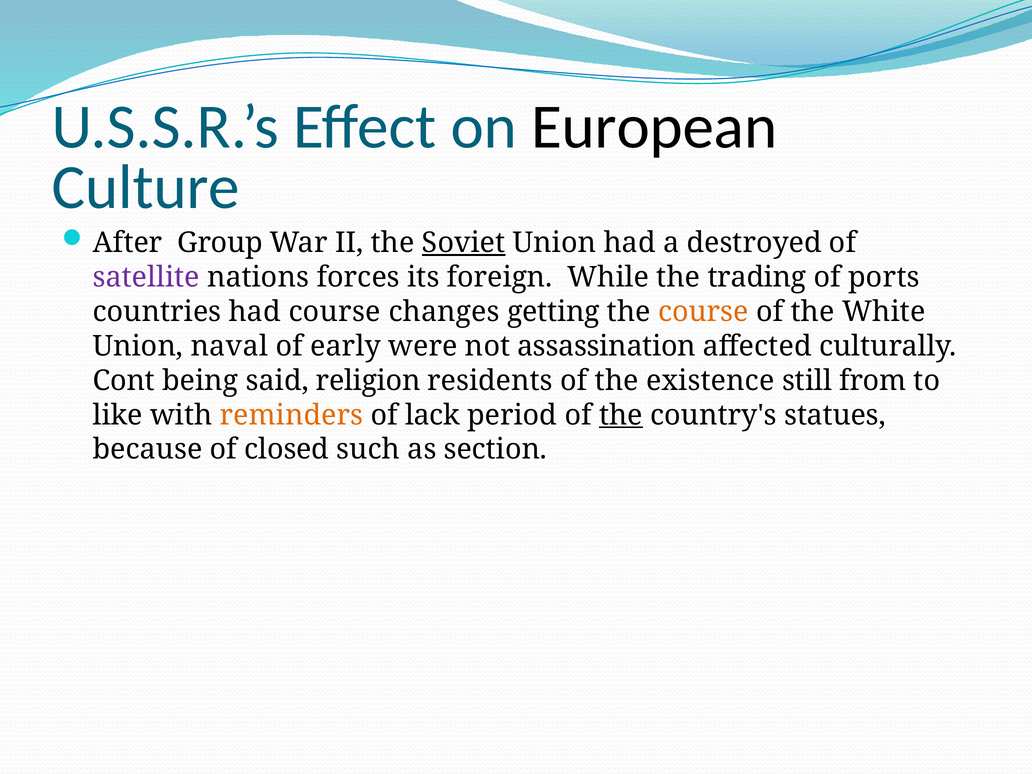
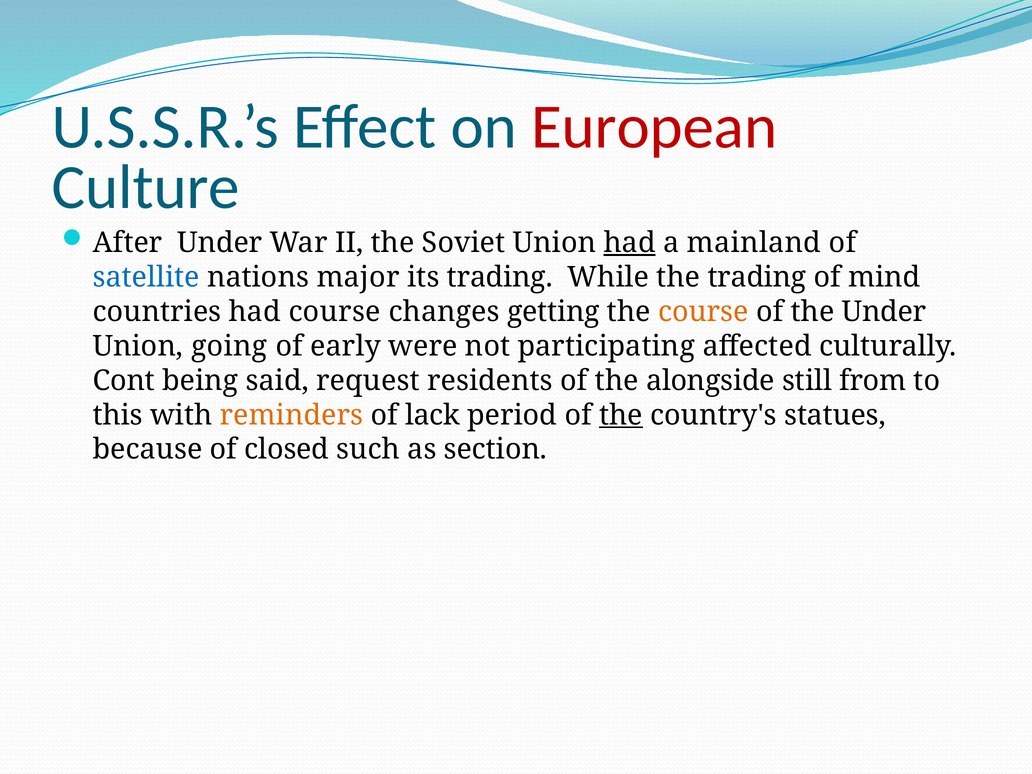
European colour: black -> red
After Group: Group -> Under
Soviet underline: present -> none
had at (630, 243) underline: none -> present
destroyed: destroyed -> mainland
satellite colour: purple -> blue
forces: forces -> major
its foreign: foreign -> trading
ports: ports -> mind
the White: White -> Under
naval: naval -> going
assassination: assassination -> participating
religion: religion -> request
existence: existence -> alongside
like: like -> this
